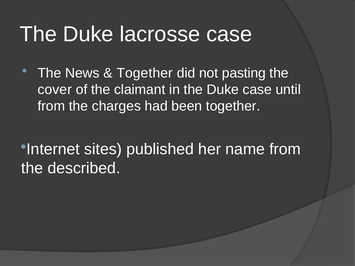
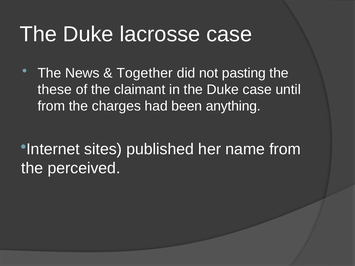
cover: cover -> these
been together: together -> anything
described: described -> perceived
